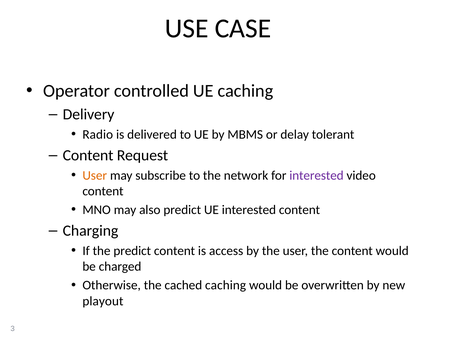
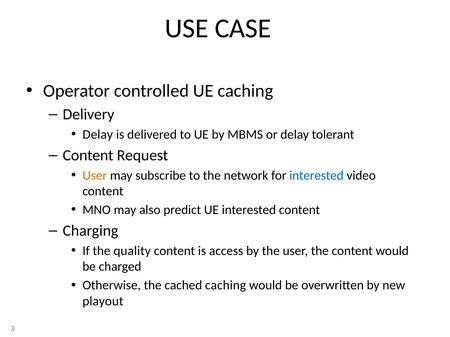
Radio at (98, 135): Radio -> Delay
interested at (317, 176) colour: purple -> blue
the predict: predict -> quality
